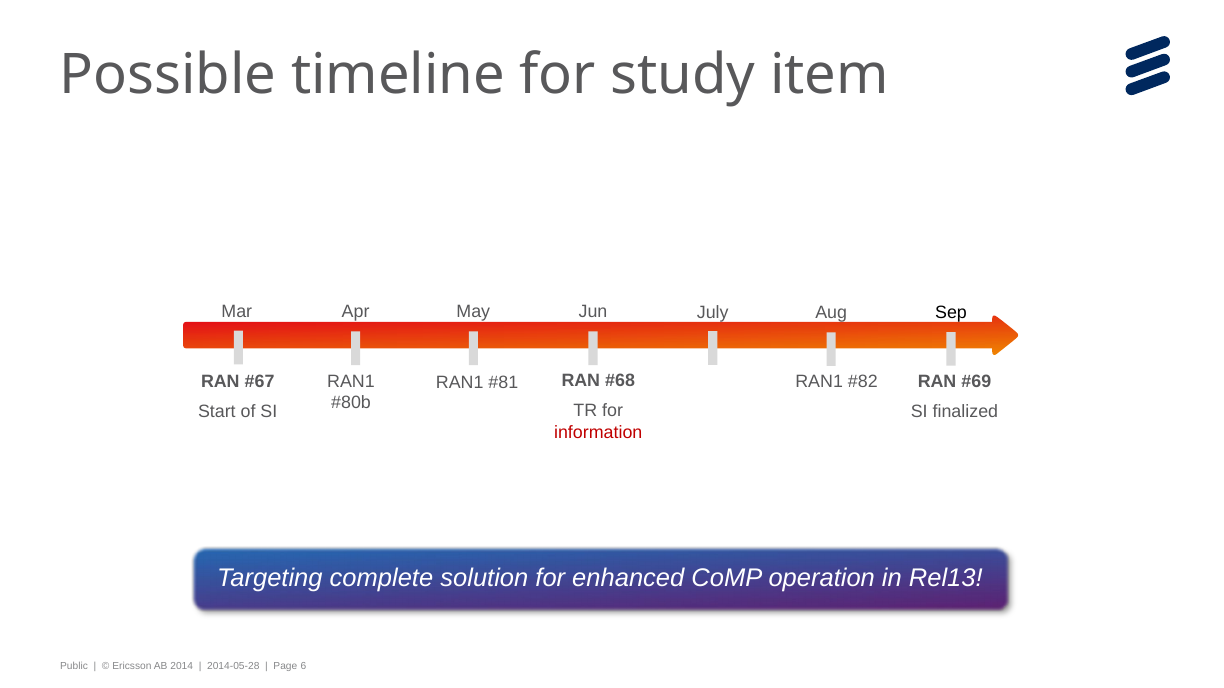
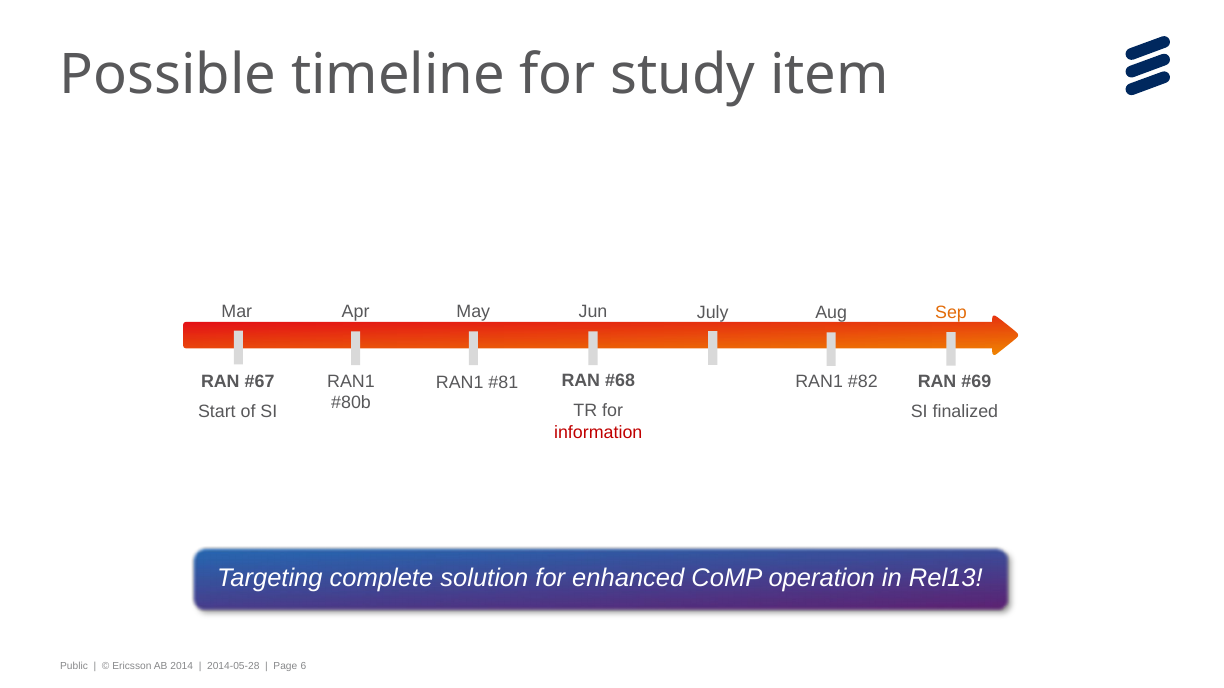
Sep colour: black -> orange
